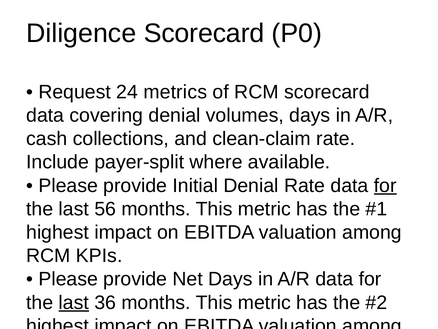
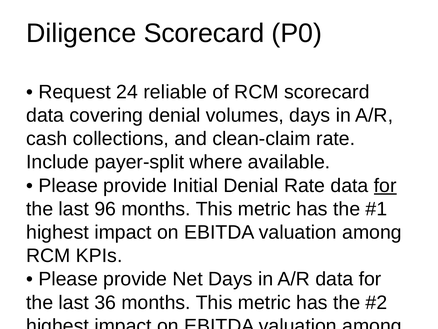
metrics: metrics -> reliable
56: 56 -> 96
last at (74, 302) underline: present -> none
